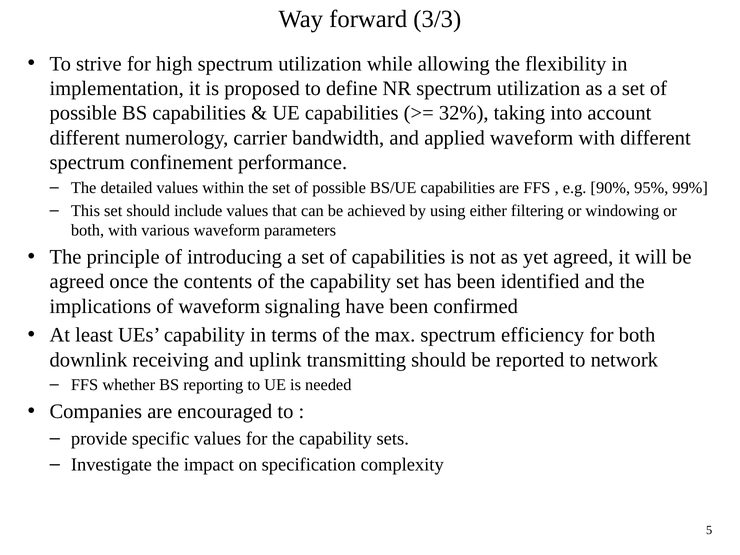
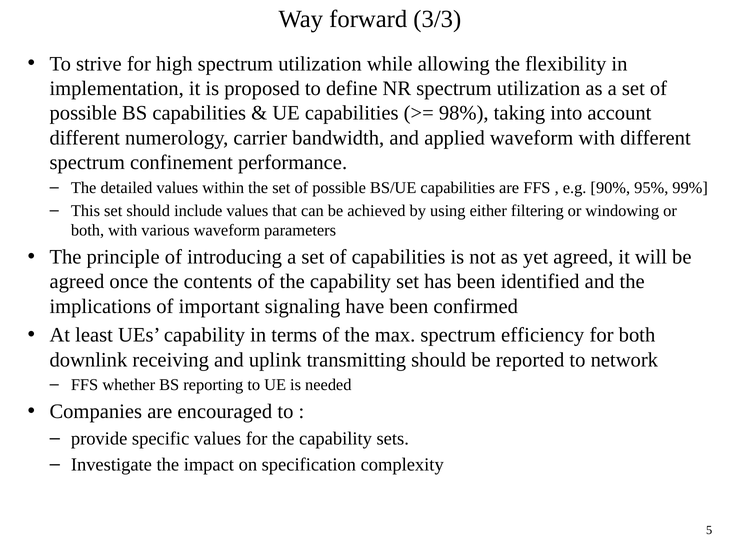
32%: 32% -> 98%
of waveform: waveform -> important
